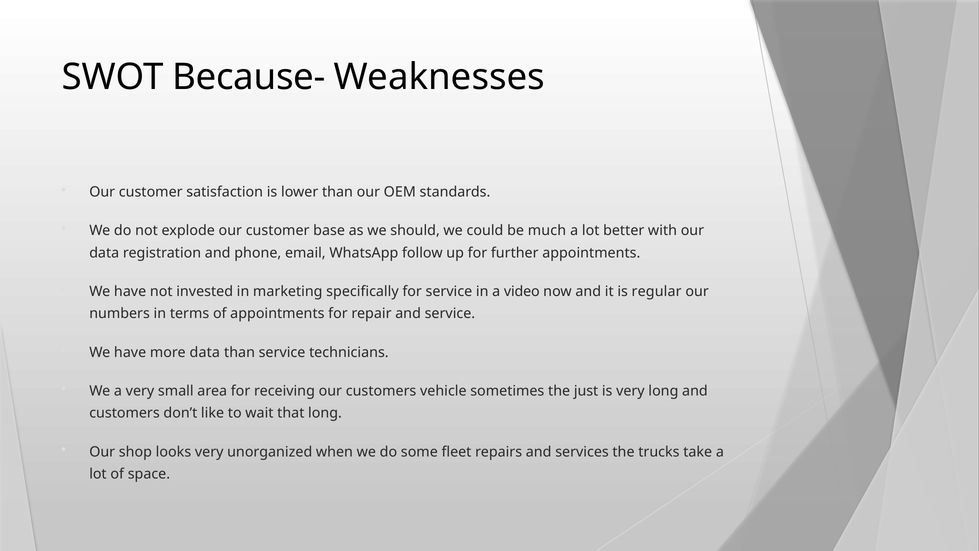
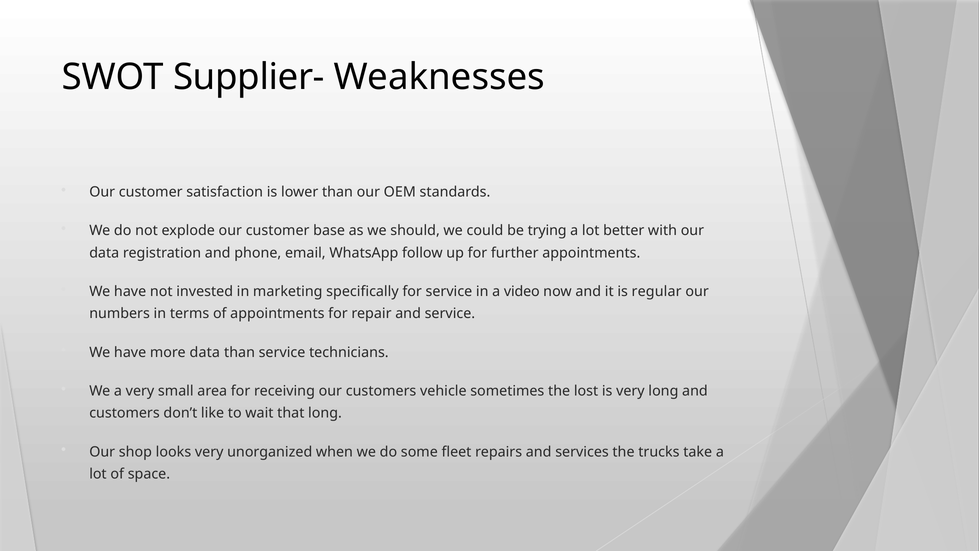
Because-: Because- -> Supplier-
much: much -> trying
just: just -> lost
